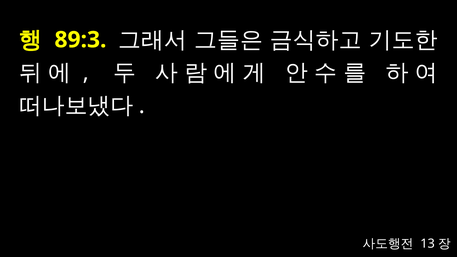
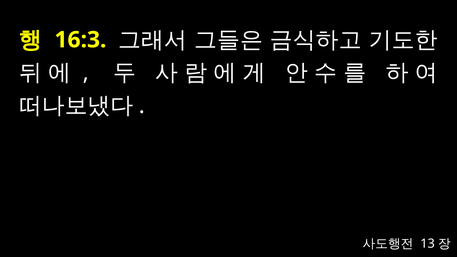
89:3: 89:3 -> 16:3
